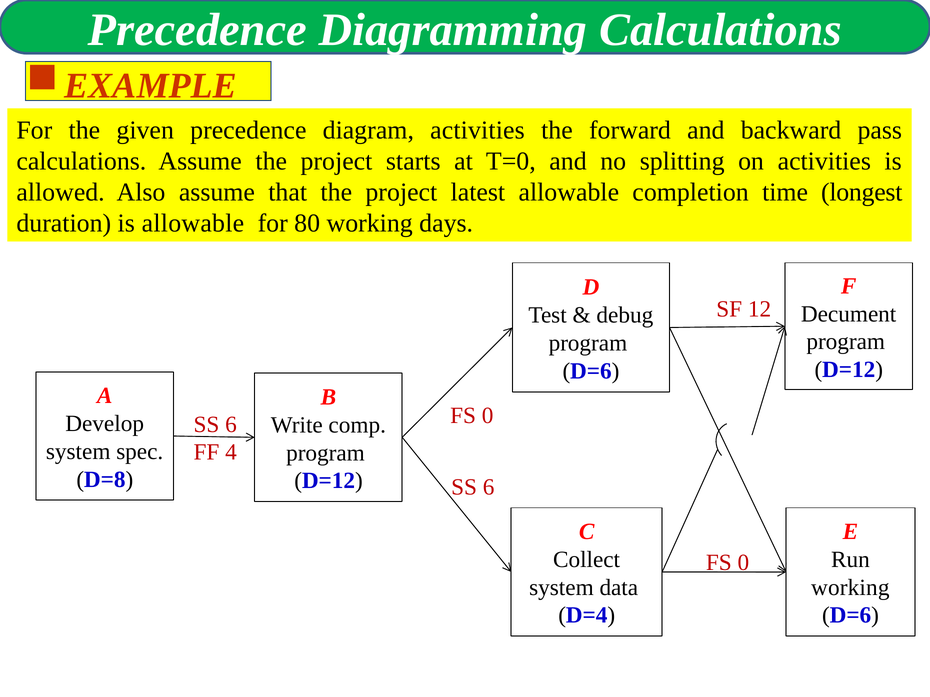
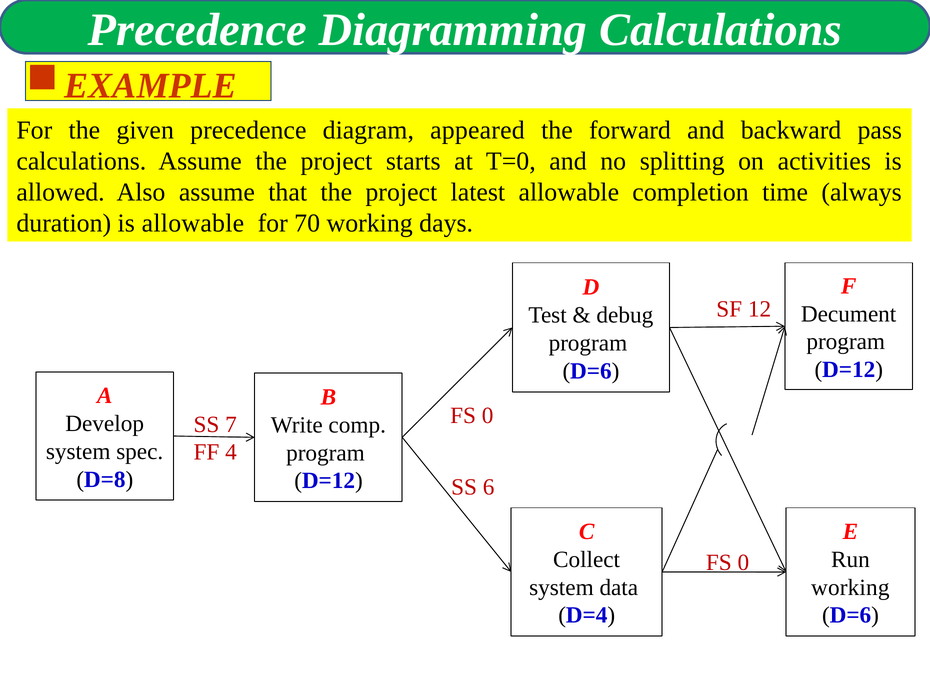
diagram activities: activities -> appeared
longest: longest -> always
80: 80 -> 70
6 at (231, 425): 6 -> 7
